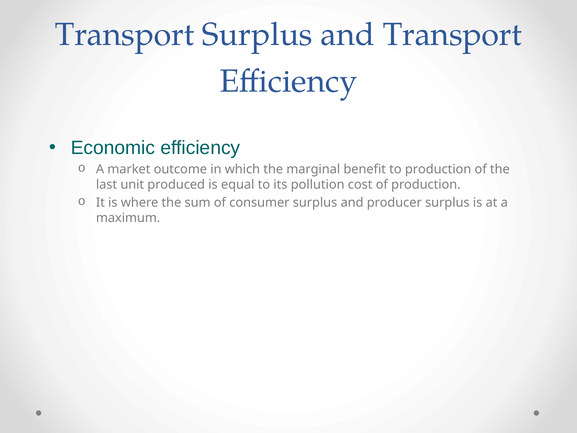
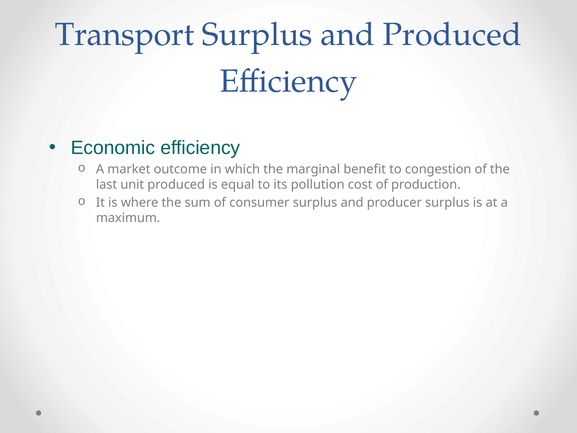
and Transport: Transport -> Produced
to production: production -> congestion
